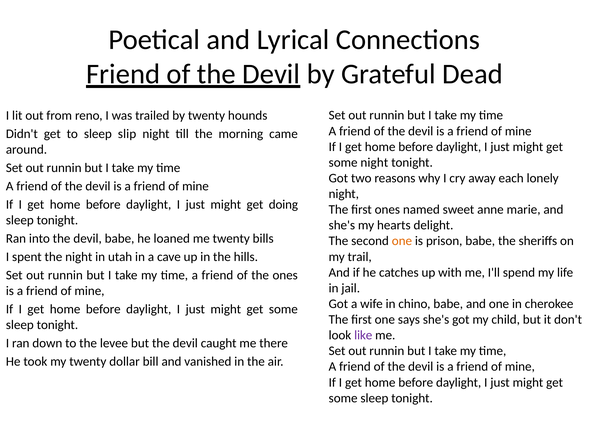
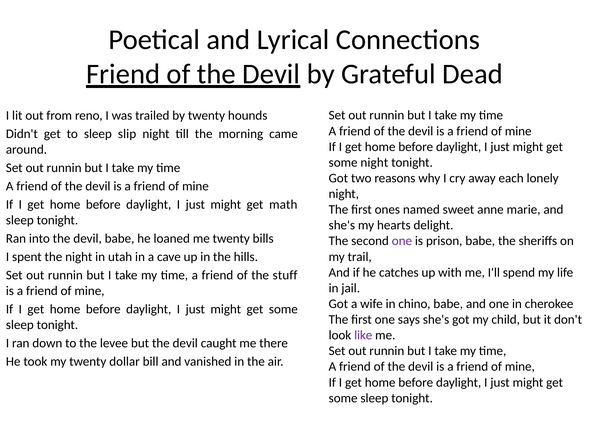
doing: doing -> math
one at (402, 241) colour: orange -> purple
the ones: ones -> stuff
